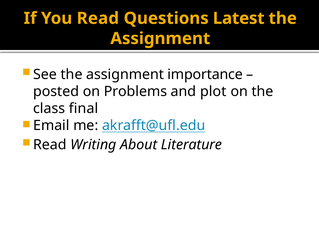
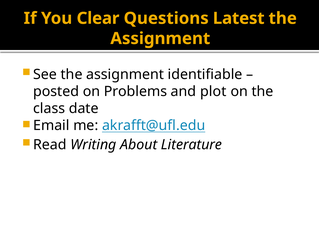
You Read: Read -> Clear
importance: importance -> identifiable
final: final -> date
